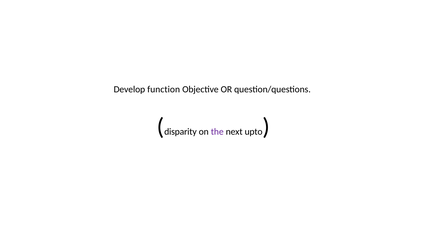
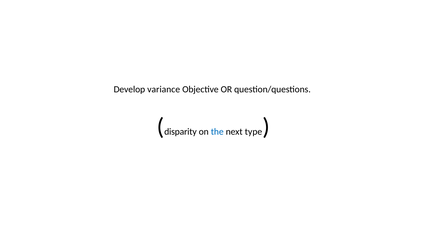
function: function -> variance
the colour: purple -> blue
upto: upto -> type
